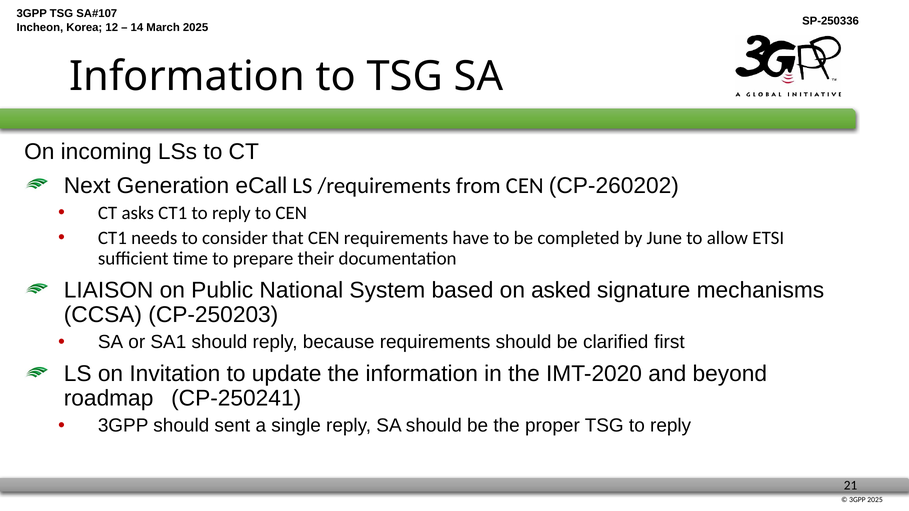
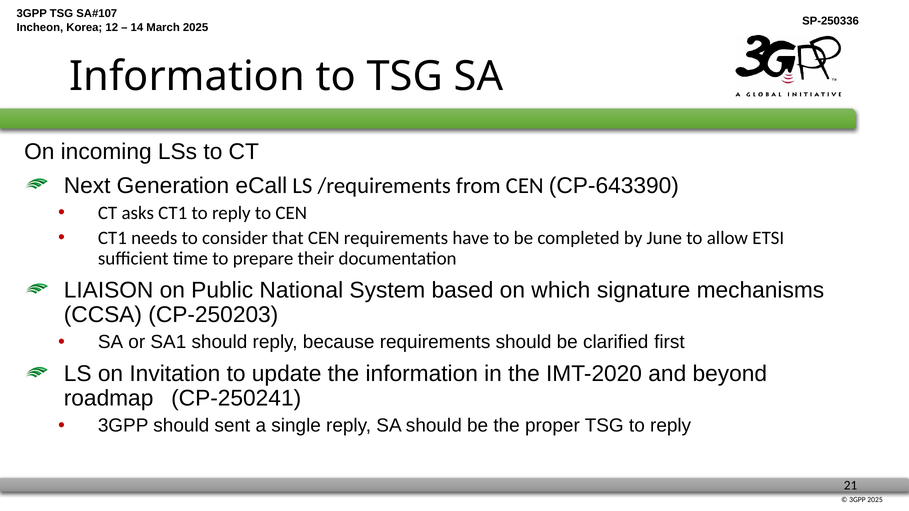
CP-260202: CP-260202 -> CP-643390
asked: asked -> which
